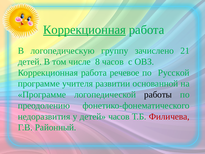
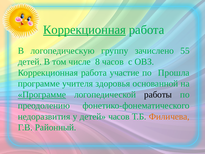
21: 21 -> 55
речевое: речевое -> участие
Русской: Русской -> Прошла
развитии: развитии -> здоровья
Программе at (42, 94) underline: none -> present
Филичева colour: red -> orange
